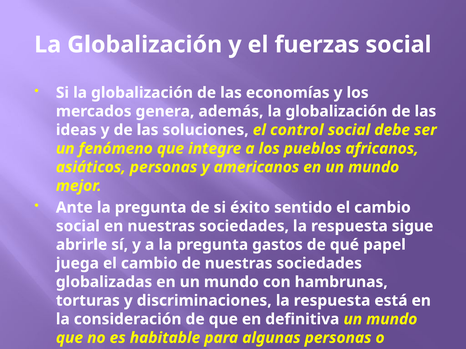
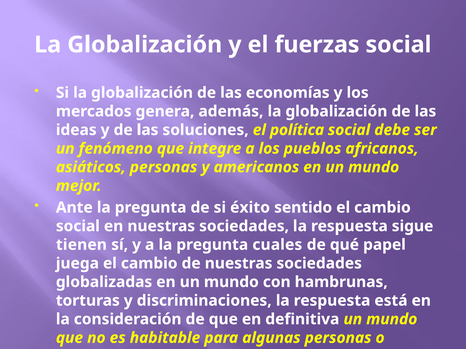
control: control -> política
abrirle: abrirle -> tienen
gastos: gastos -> cuales
